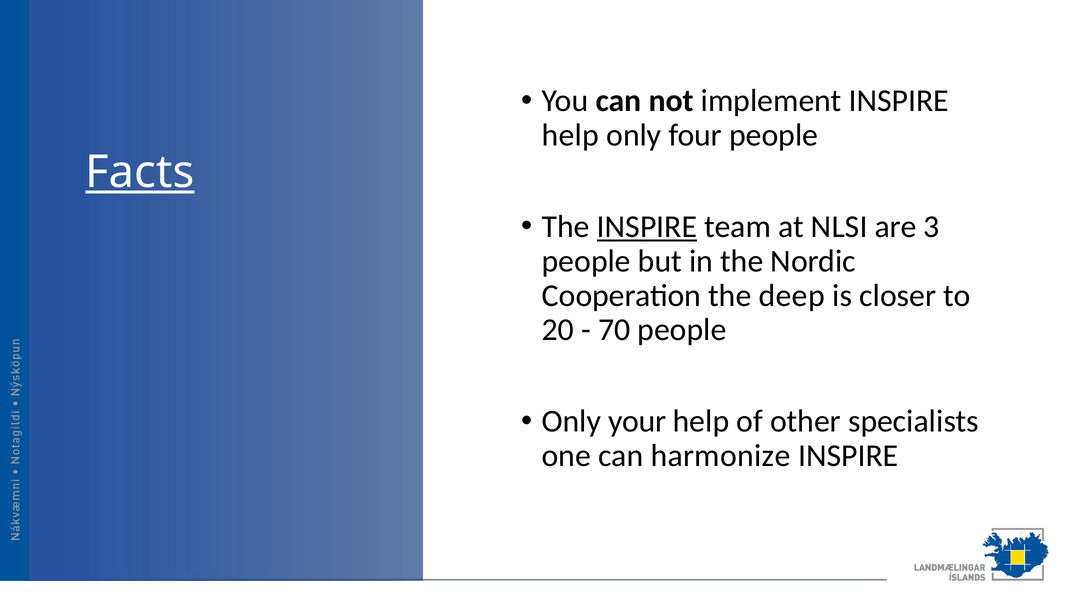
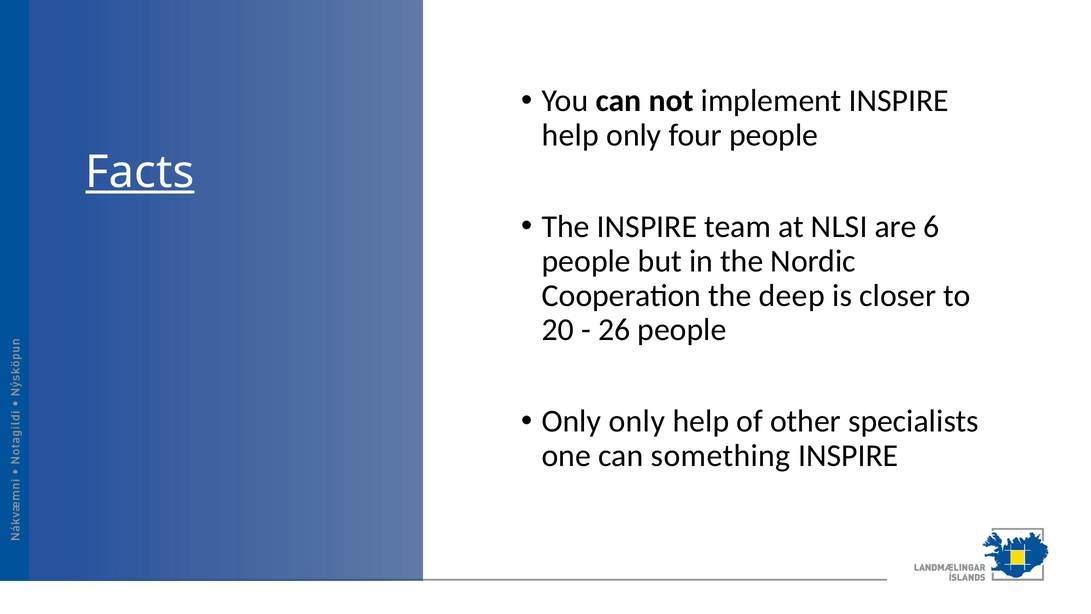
INSPIRE at (647, 227) underline: present -> none
3: 3 -> 6
70: 70 -> 26
Only your: your -> only
harmonize: harmonize -> something
